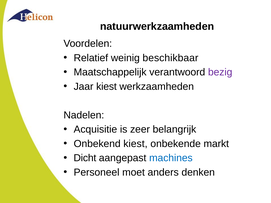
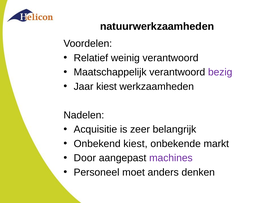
weinig beschikbaar: beschikbaar -> verantwoord
Dicht: Dicht -> Door
machines colour: blue -> purple
